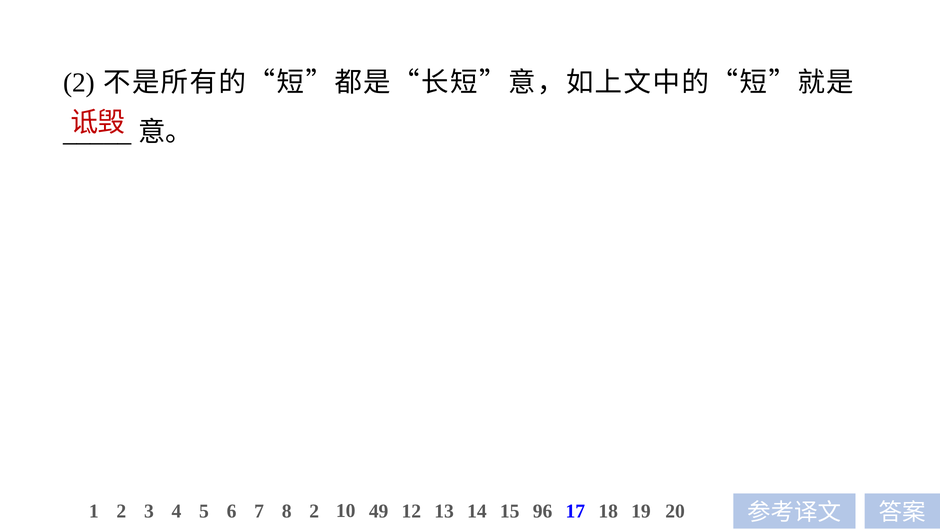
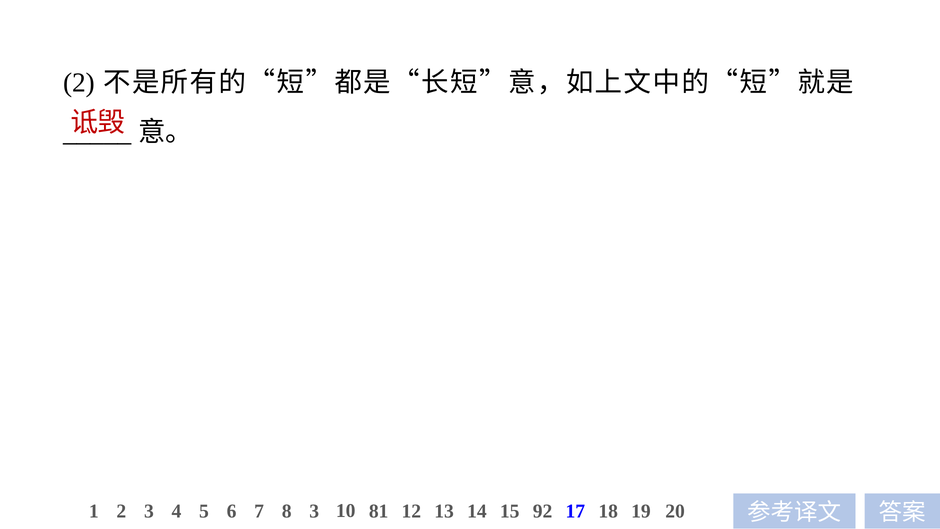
8 2: 2 -> 3
49: 49 -> 81
96: 96 -> 92
